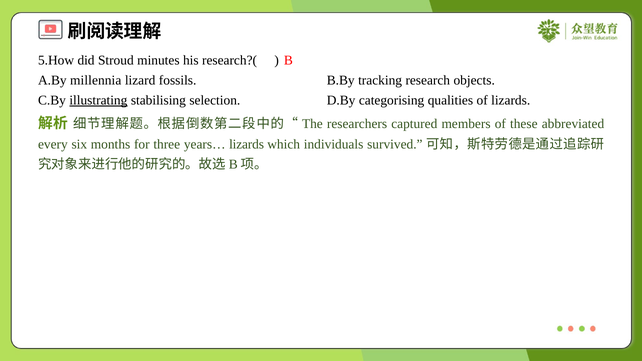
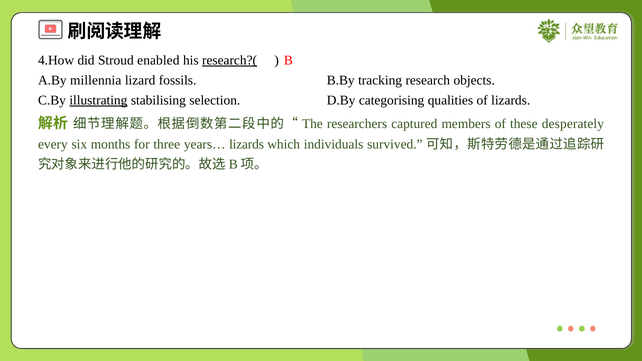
5.How: 5.How -> 4.How
minutes: minutes -> enabled
research?( underline: none -> present
abbreviated: abbreviated -> desperately
